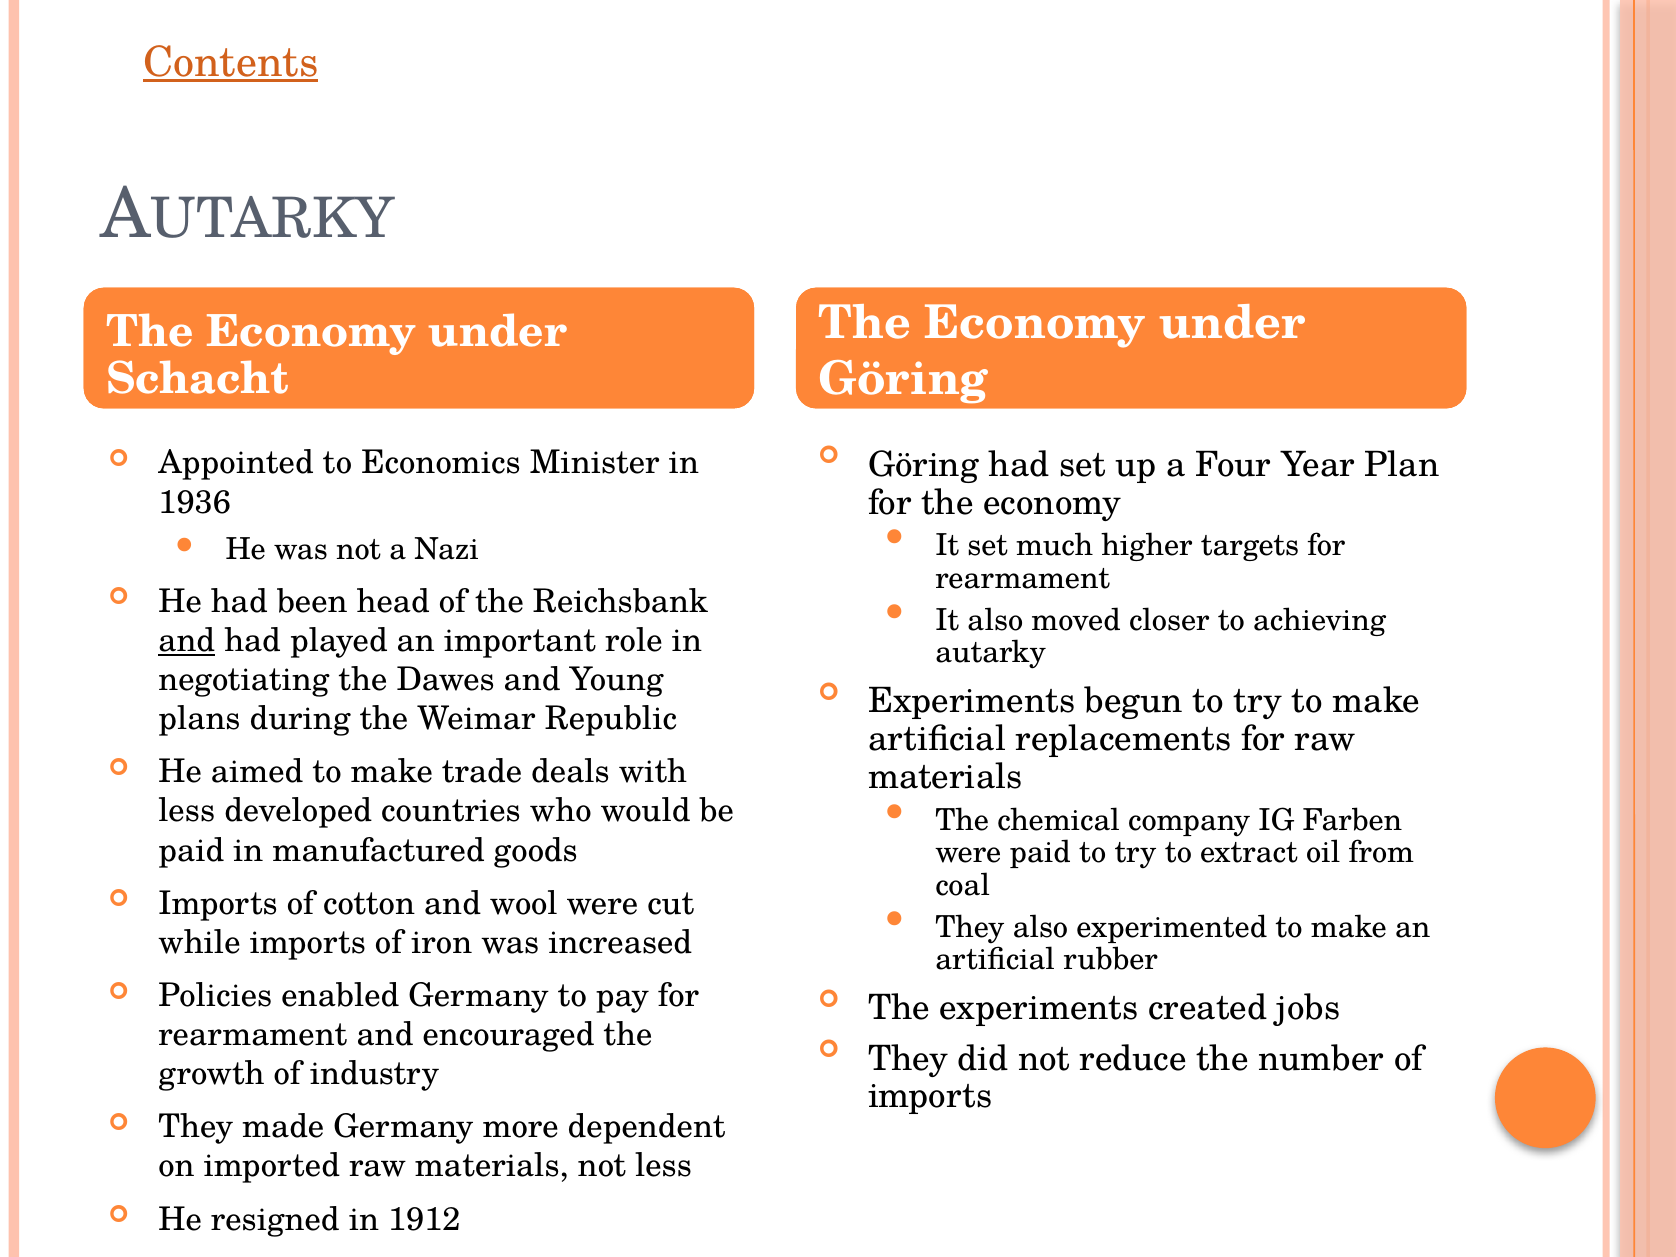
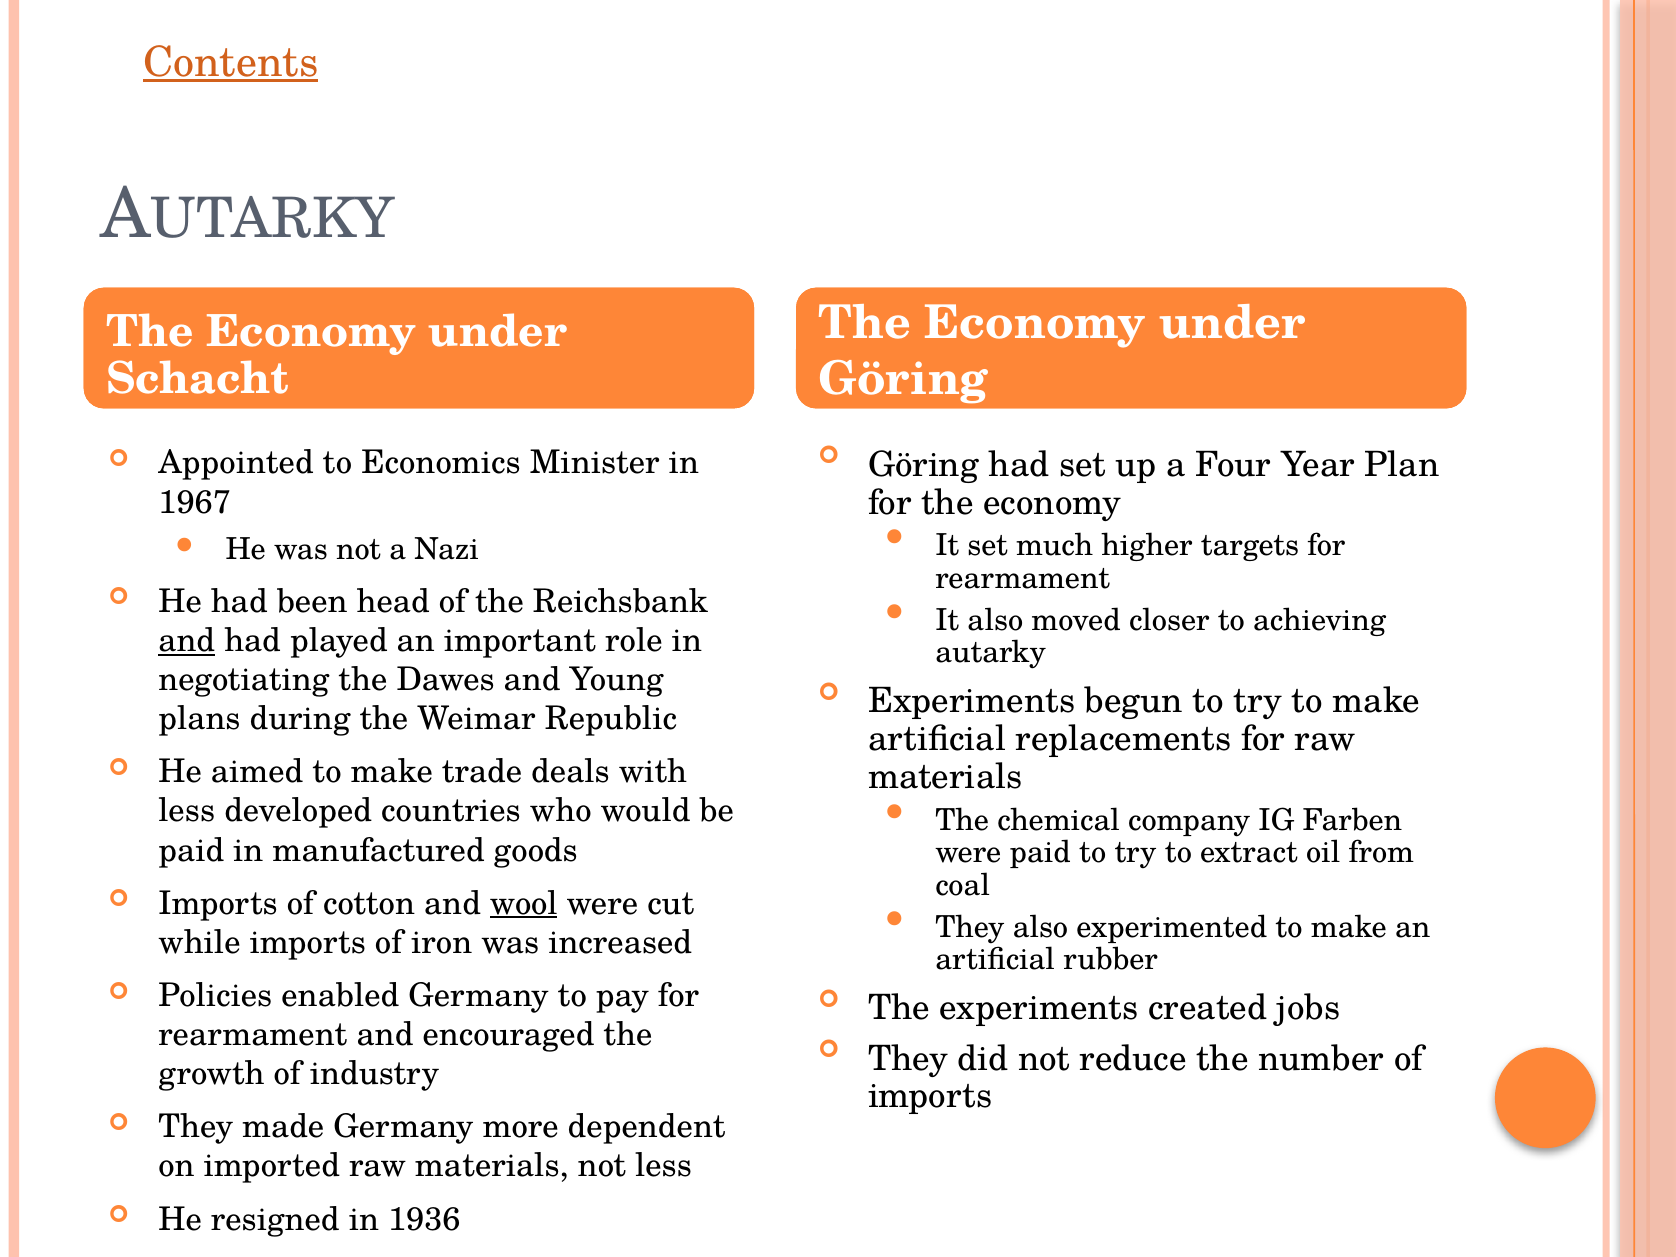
1936: 1936 -> 1967
wool underline: none -> present
1912: 1912 -> 1936
